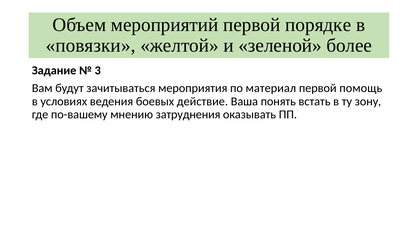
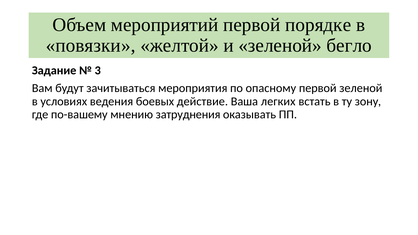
более: более -> бегло
материал: материал -> опасному
первой помощь: помощь -> зеленой
понять: понять -> легких
